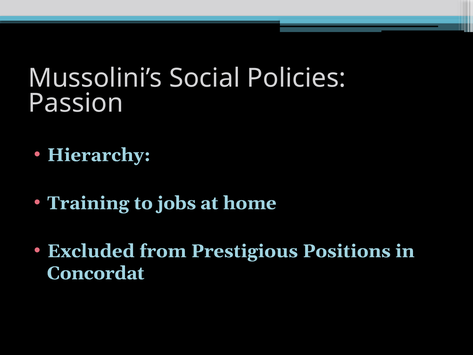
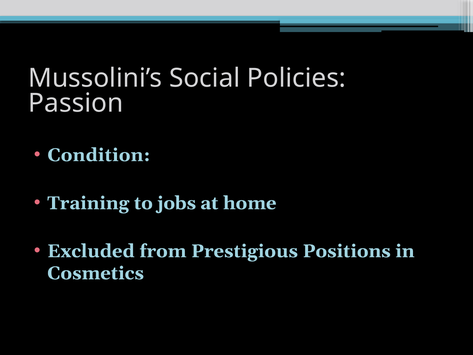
Hierarchy: Hierarchy -> Condition
Concordat: Concordat -> Cosmetics
